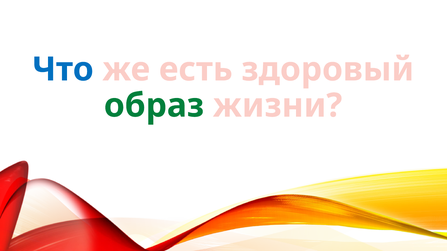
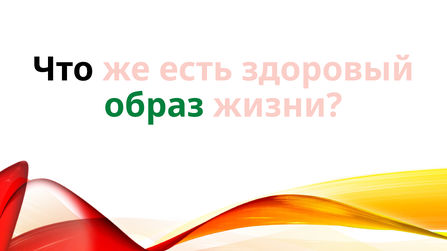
Что colour: blue -> black
